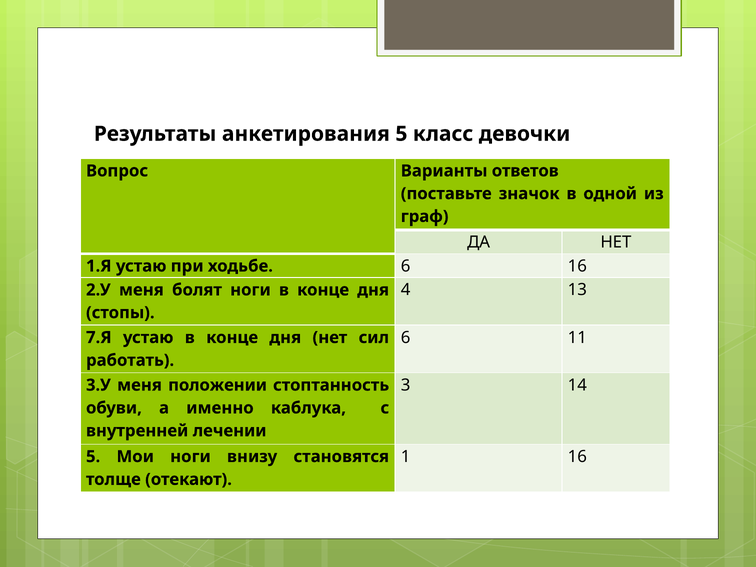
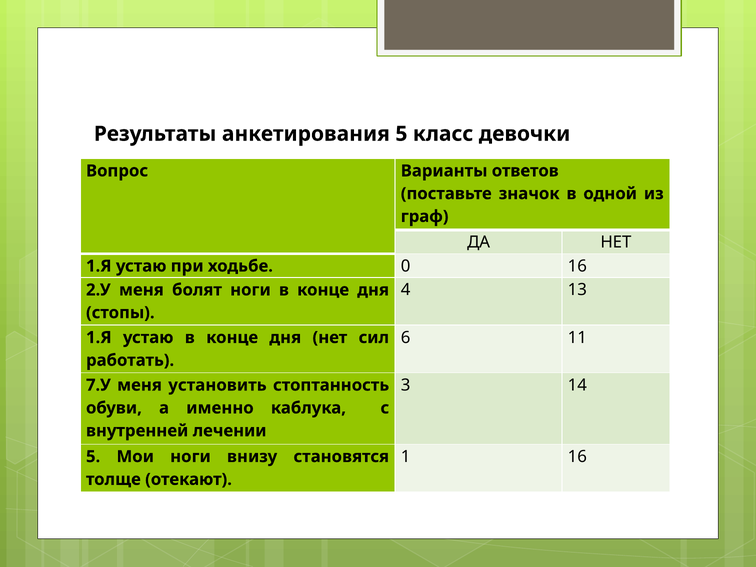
6 at (406, 266): 6 -> 0
7.Я at (99, 338): 7.Я -> 1.Я
3.У: 3.У -> 7.У
положении: положении -> установить
